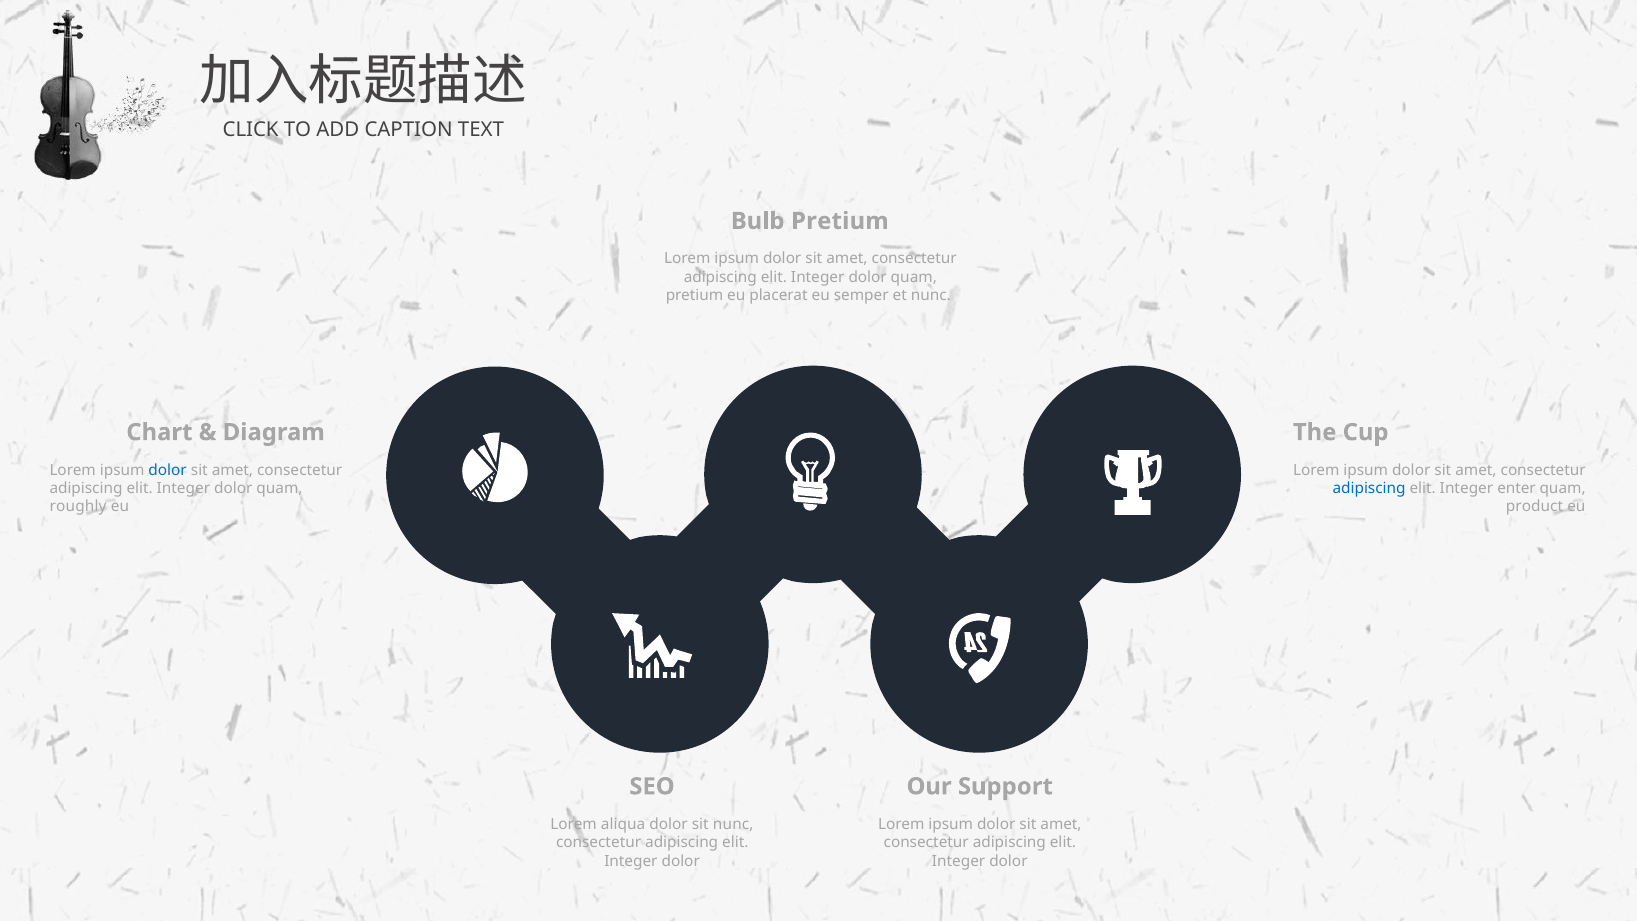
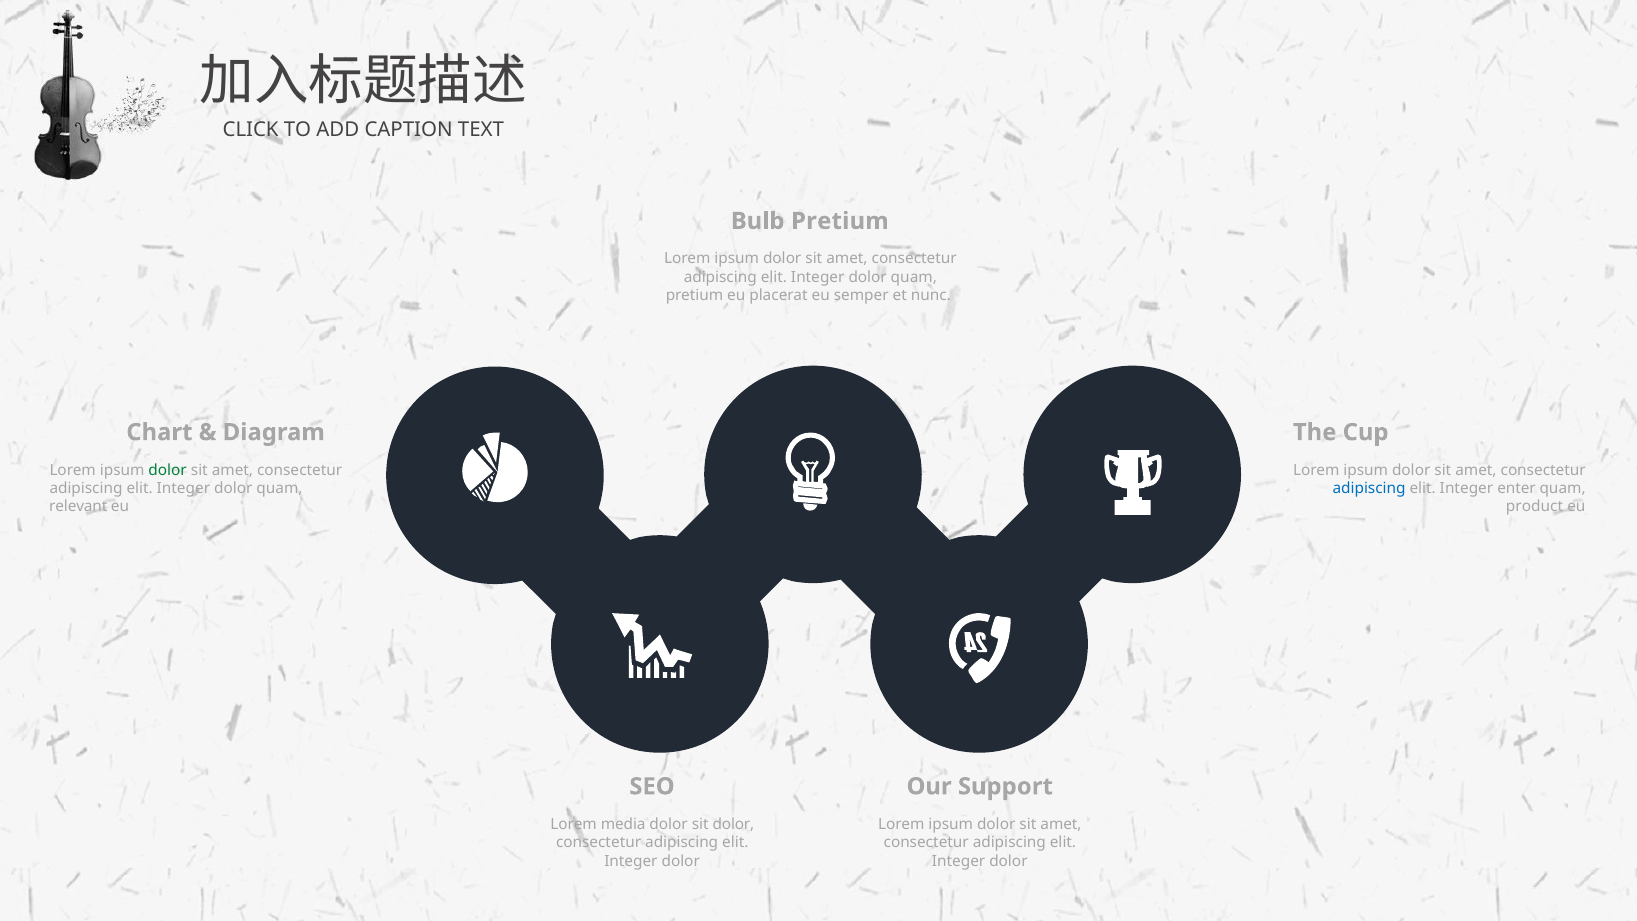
dolor at (168, 470) colour: blue -> green
roughly: roughly -> relevant
aliqua: aliqua -> media
sit nunc: nunc -> dolor
